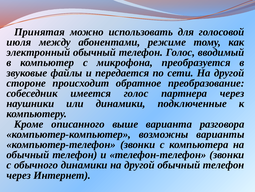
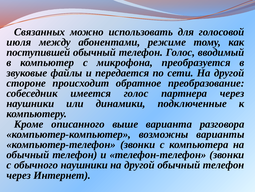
Принятая: Принятая -> Связанных
электронный: электронный -> поступившей
обычного динамики: динамики -> наушники
